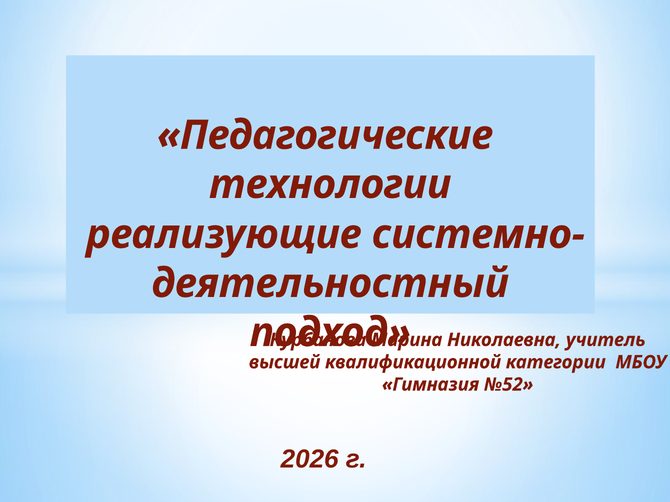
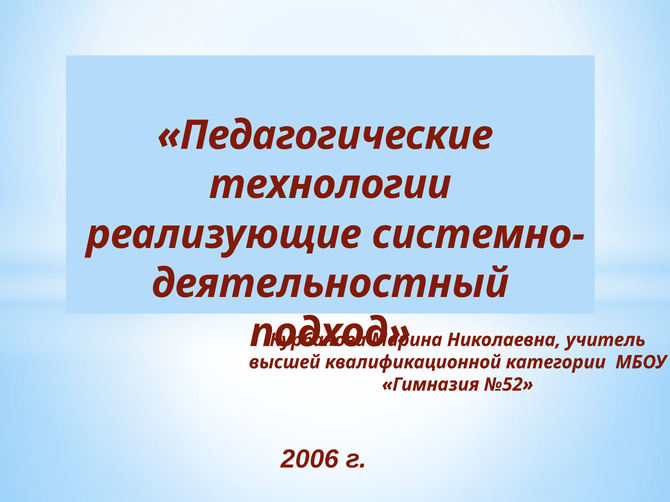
2026: 2026 -> 2006
